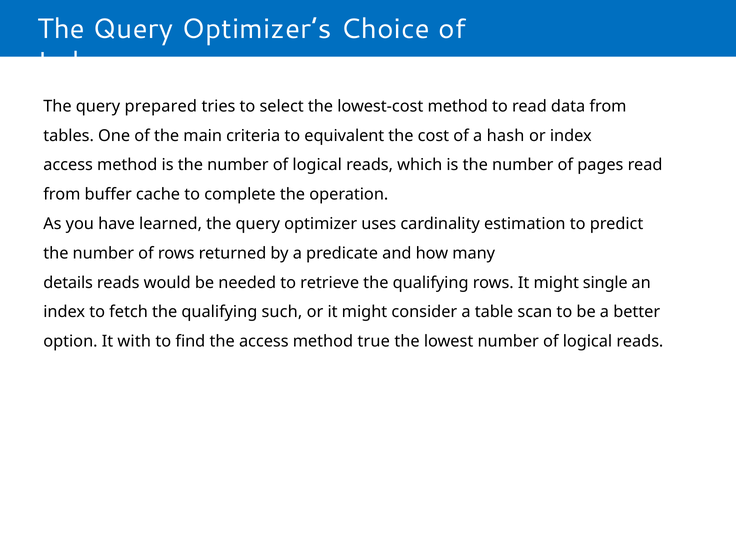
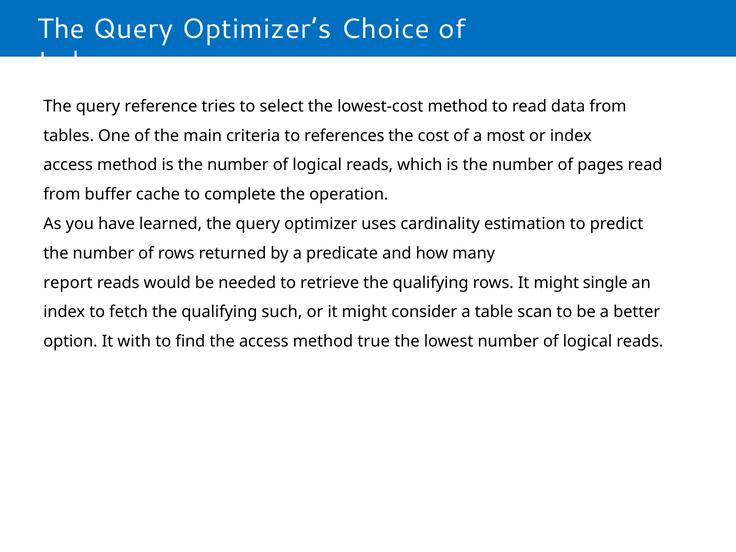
prepared: prepared -> reference
equivalent: equivalent -> references
hash: hash -> most
details: details -> report
